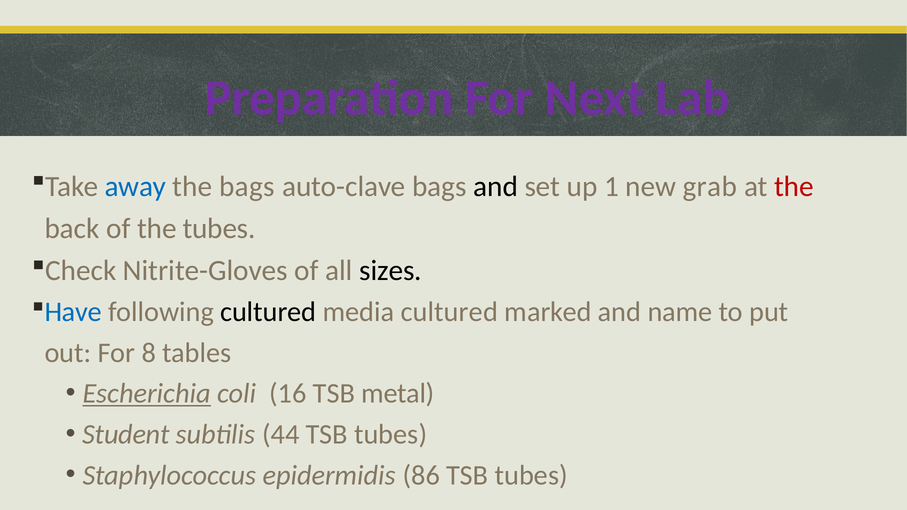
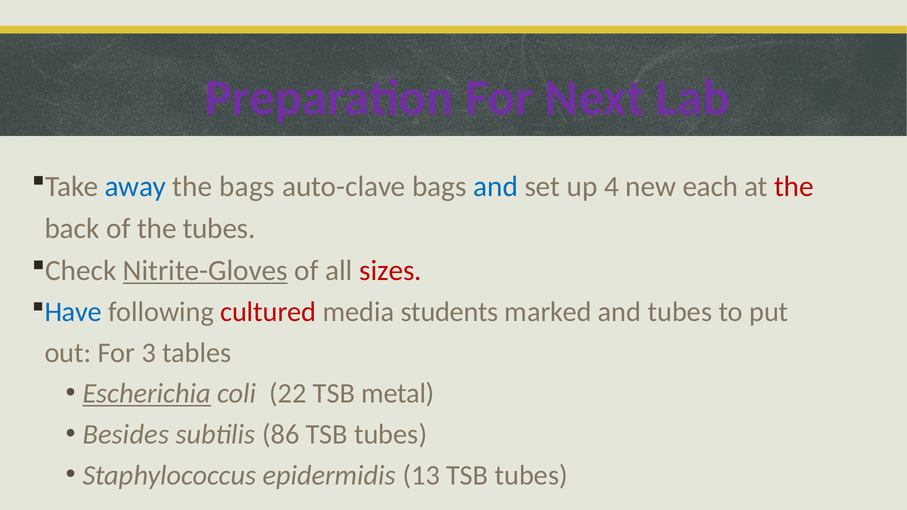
and at (496, 186) colour: black -> blue
1: 1 -> 4
grab: grab -> each
Nitrite-Gloves underline: none -> present
sizes colour: black -> red
cultured at (268, 312) colour: black -> red
media cultured: cultured -> students
and name: name -> tubes
8: 8 -> 3
16: 16 -> 22
Student: Student -> Besides
44: 44 -> 86
86: 86 -> 13
